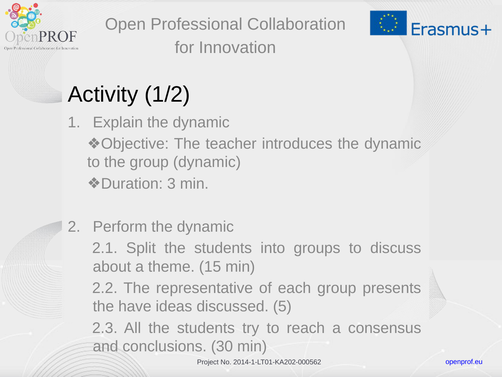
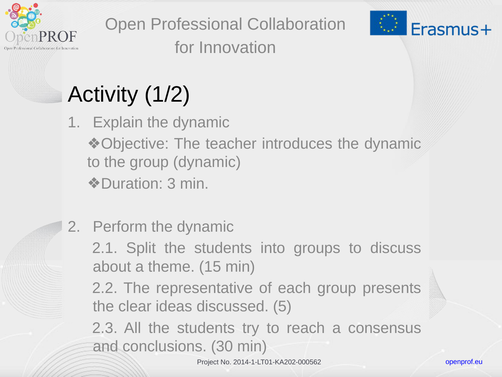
have: have -> clear
